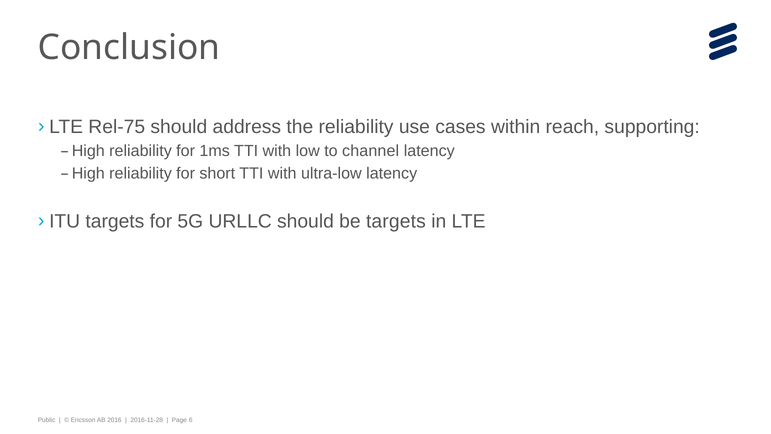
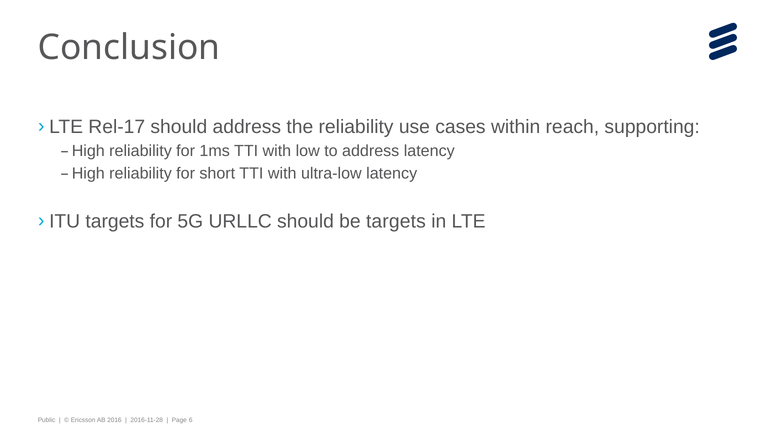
Rel-75: Rel-75 -> Rel-17
to channel: channel -> address
